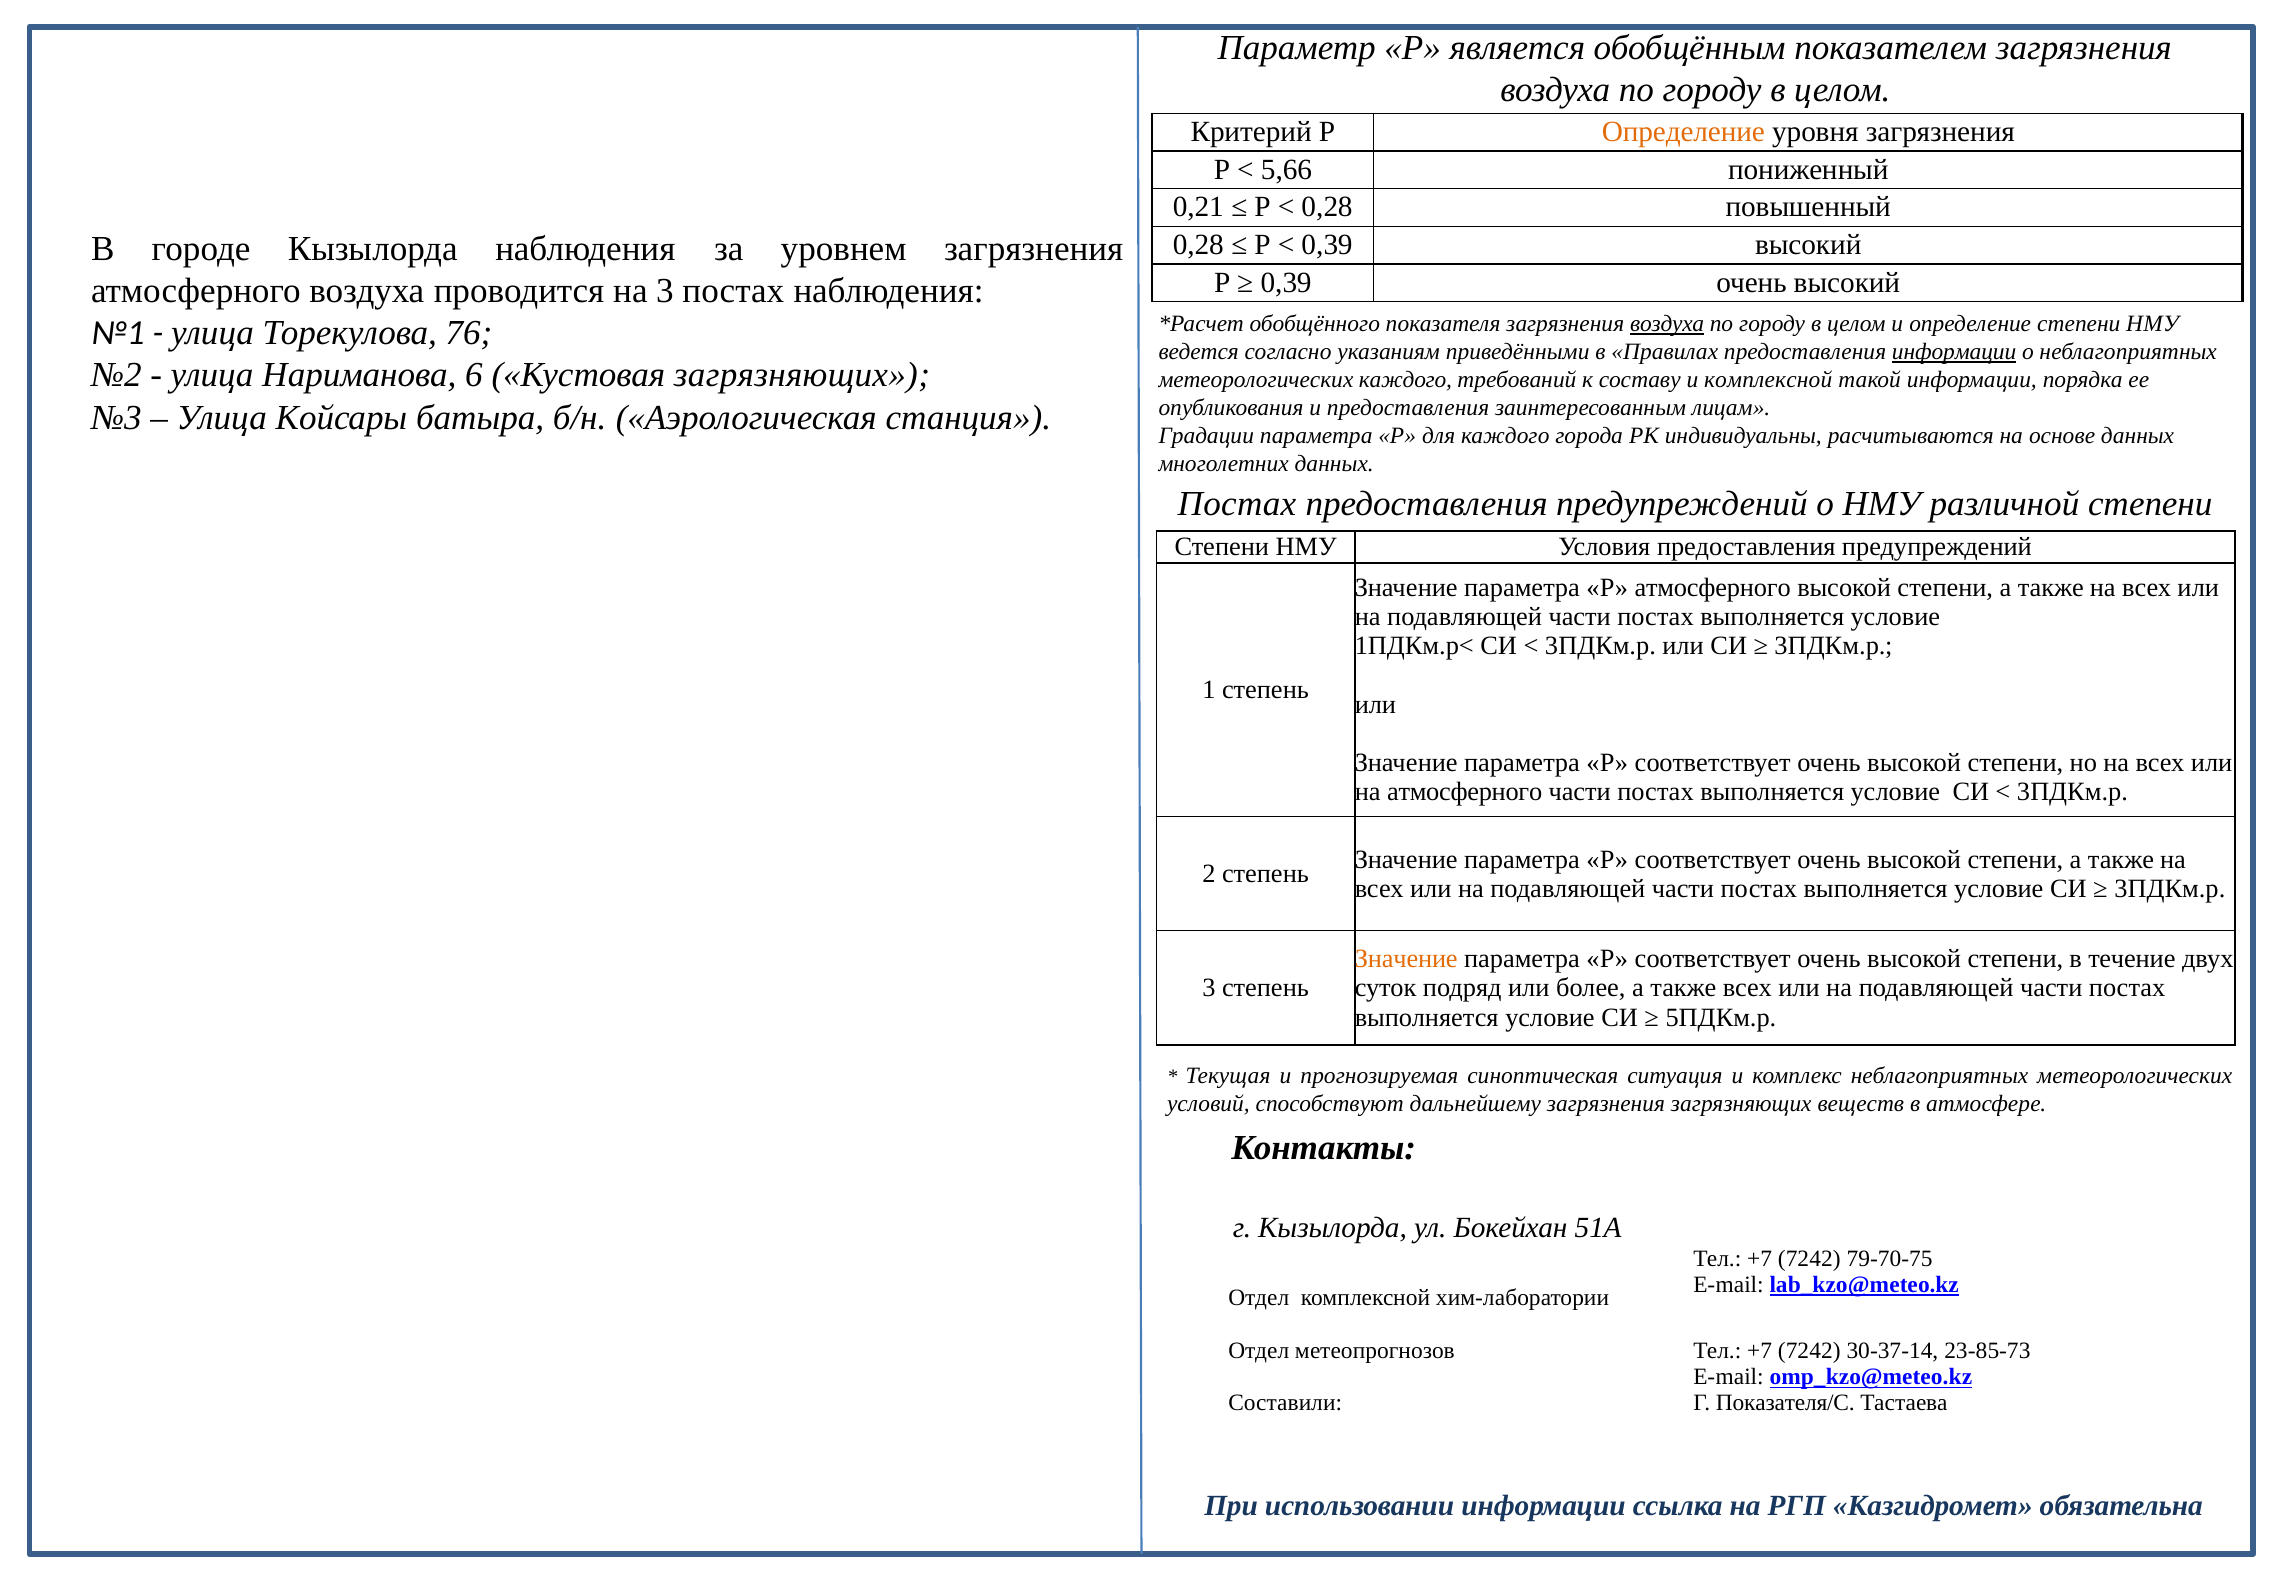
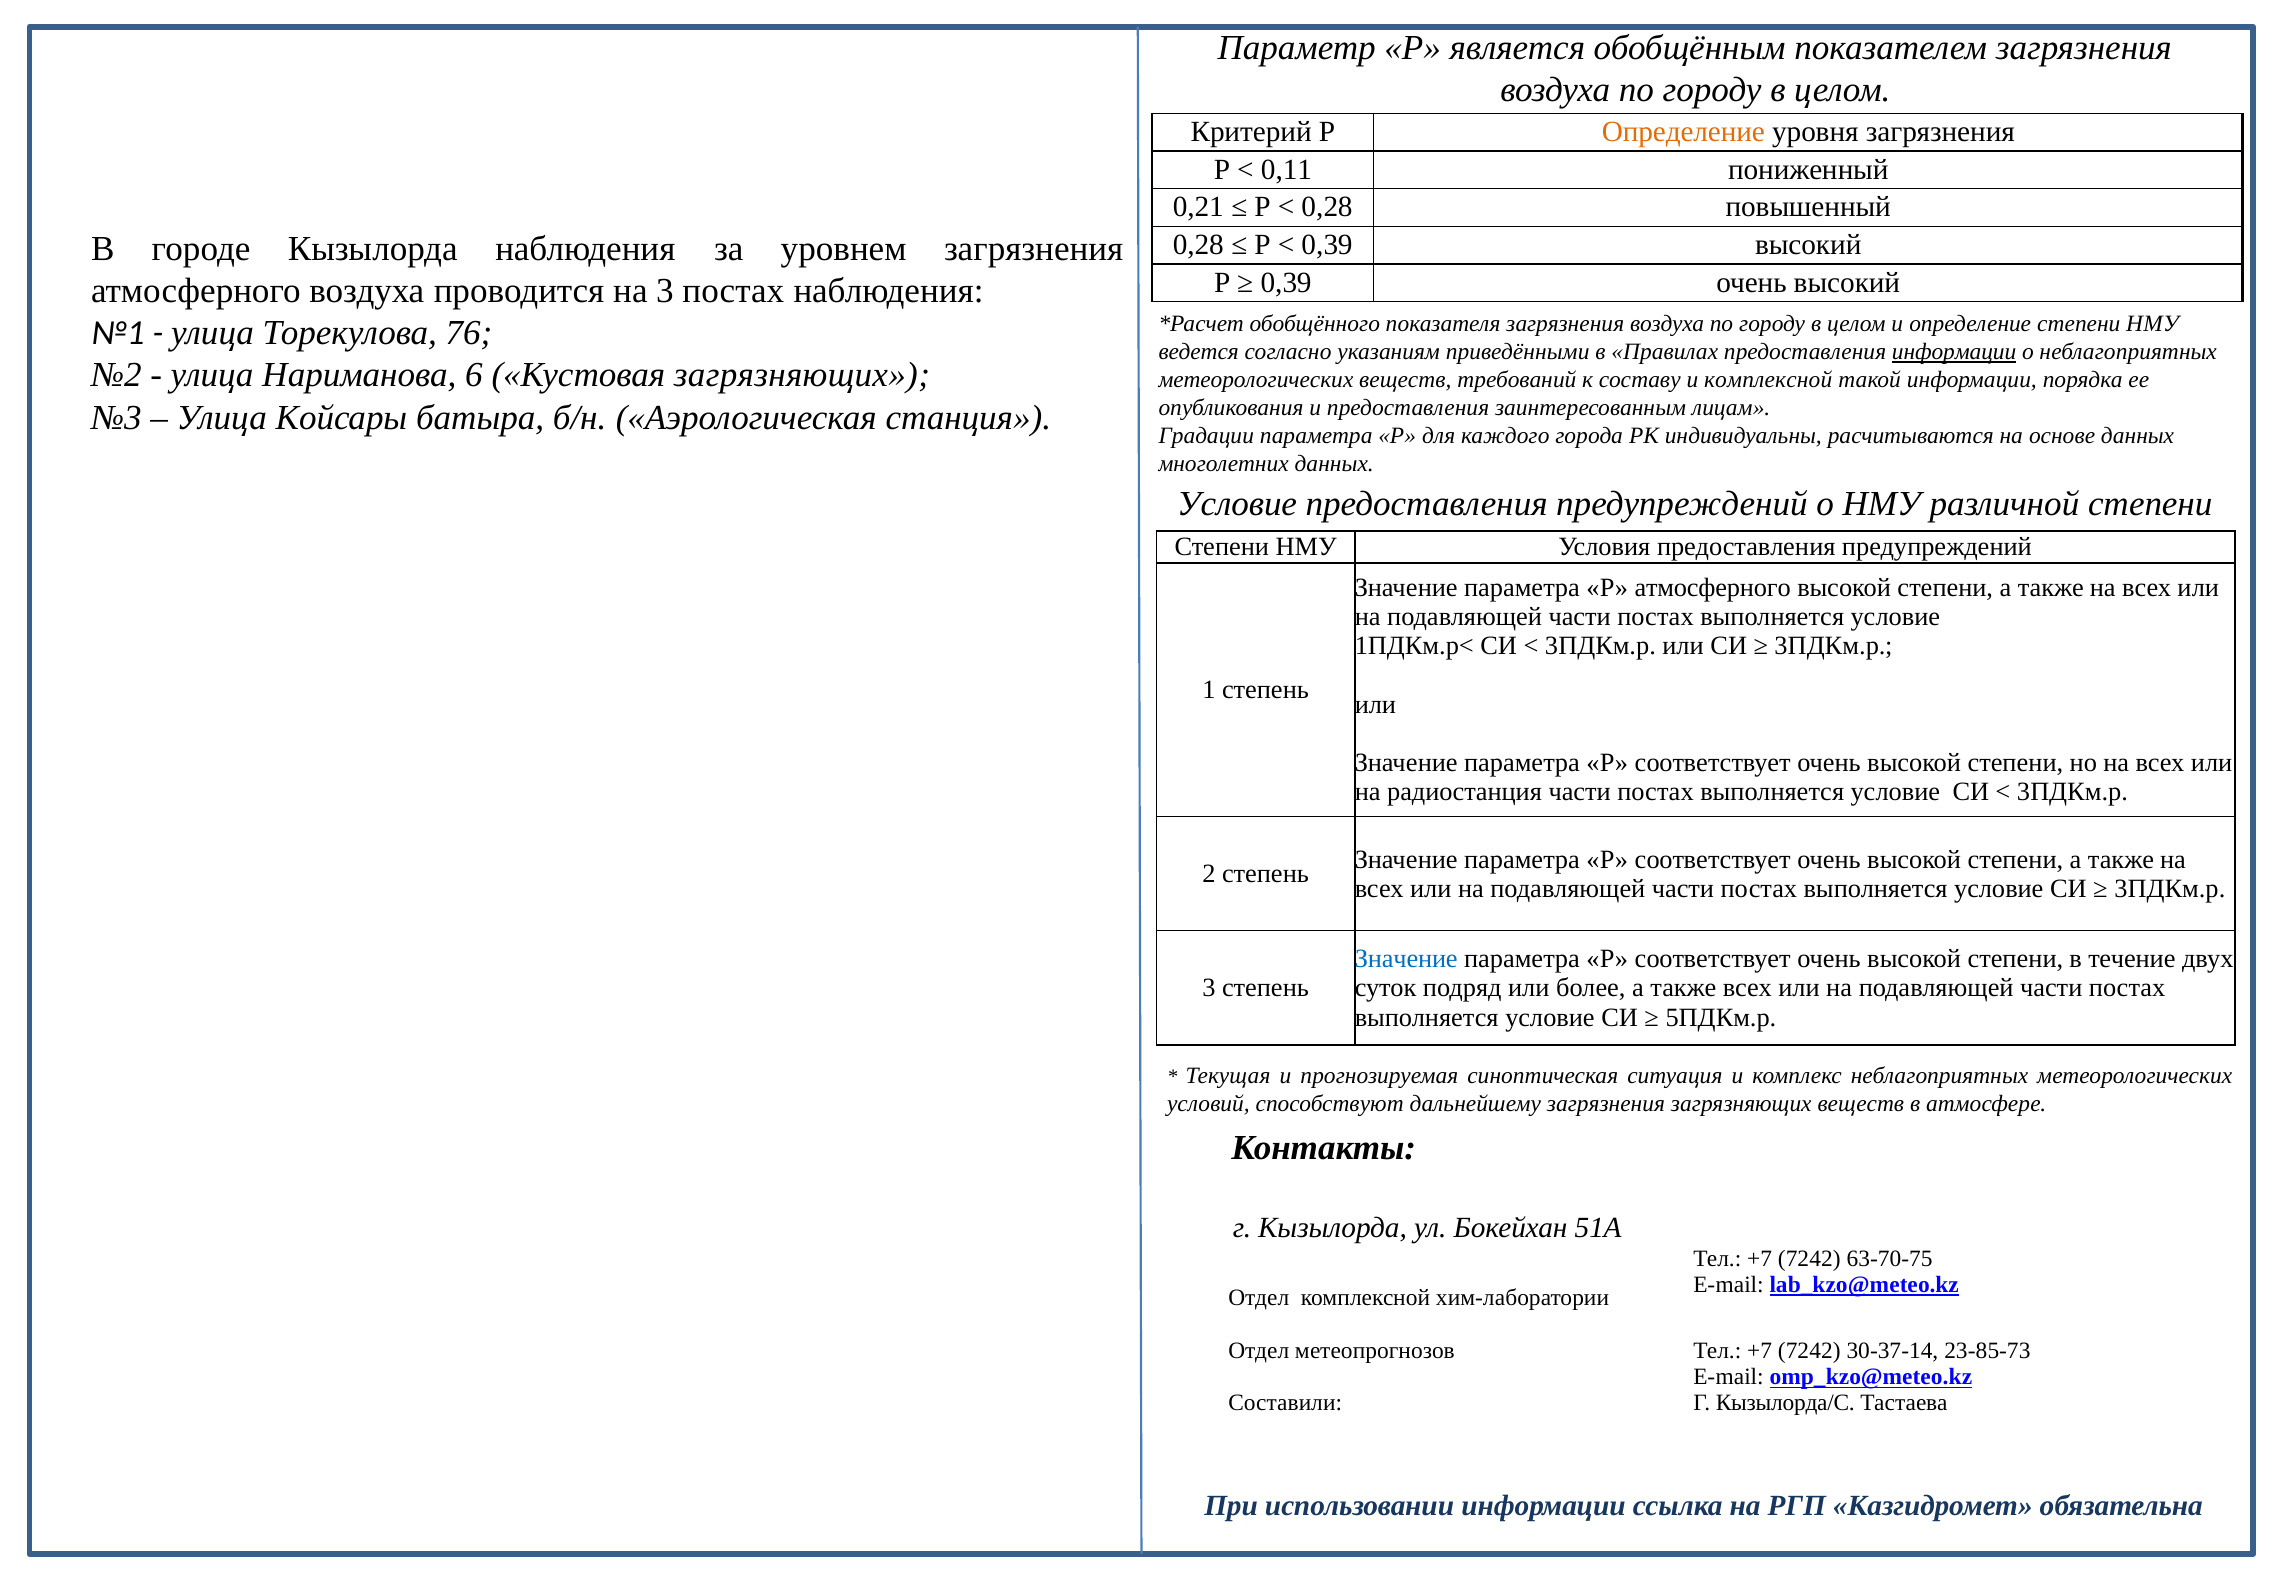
5,66: 5,66 -> 0,11
воздуха at (1667, 324) underline: present -> none
метеорологических каждого: каждого -> веществ
Постах at (1237, 504): Постах -> Условие
на атмосферного: атмосферного -> радиостанция
Значение at (1406, 959) colour: orange -> blue
79-70-75: 79-70-75 -> 63-70-75
Показателя/С: Показателя/С -> Кызылорда/С
